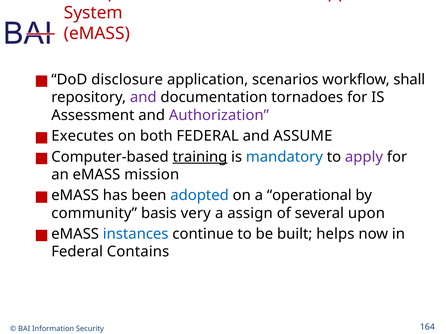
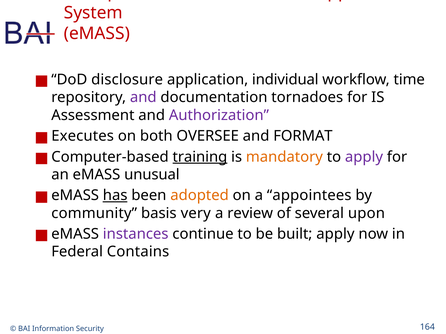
scenarios: scenarios -> individual
shall: shall -> time
both FEDERAL: FEDERAL -> OVERSEE
ASSUME: ASSUME -> FORMAT
mandatory colour: blue -> orange
eMASS mission: mission -> unusual
has underline: none -> present
adopted colour: blue -> orange
operational: operational -> appointees
assign: assign -> review
instances colour: blue -> purple
built helps: helps -> apply
